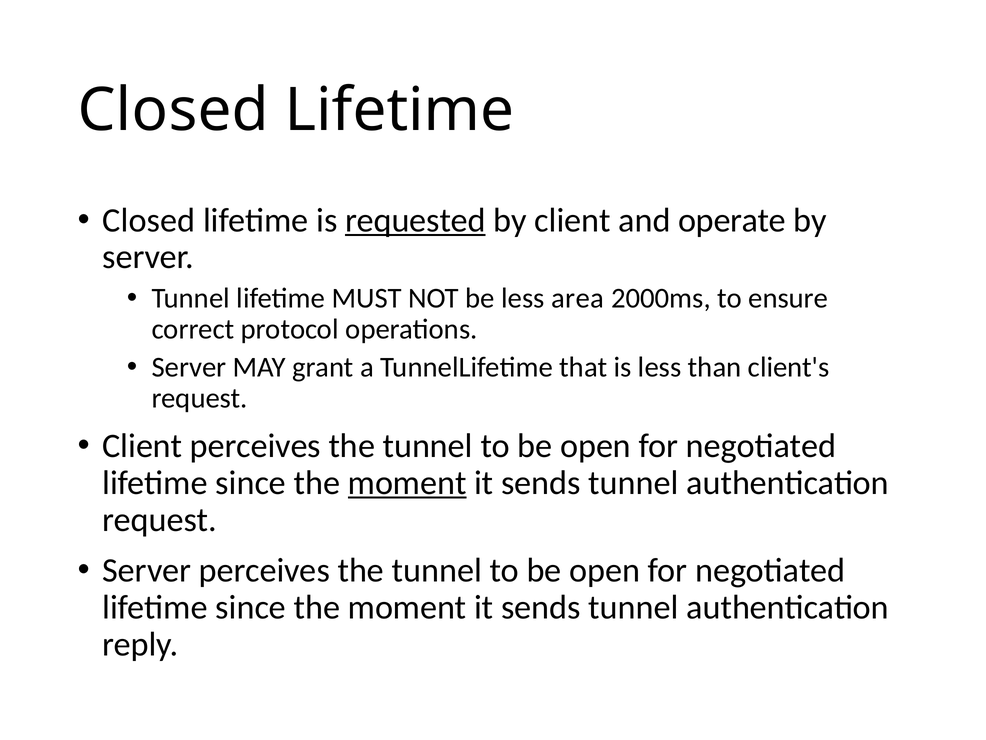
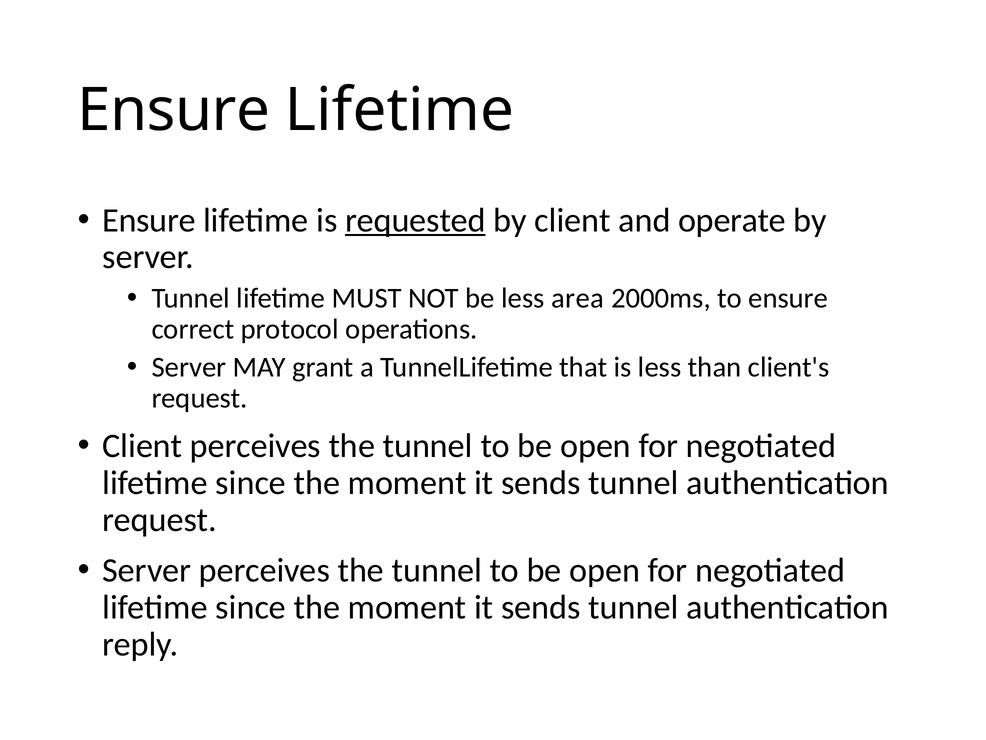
Closed at (173, 110): Closed -> Ensure
Closed at (149, 220): Closed -> Ensure
moment at (407, 483) underline: present -> none
